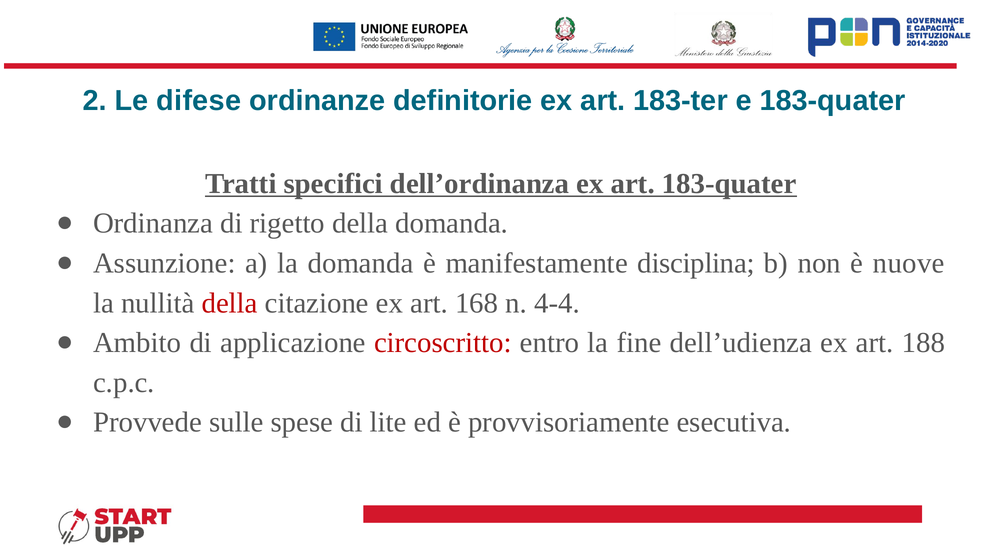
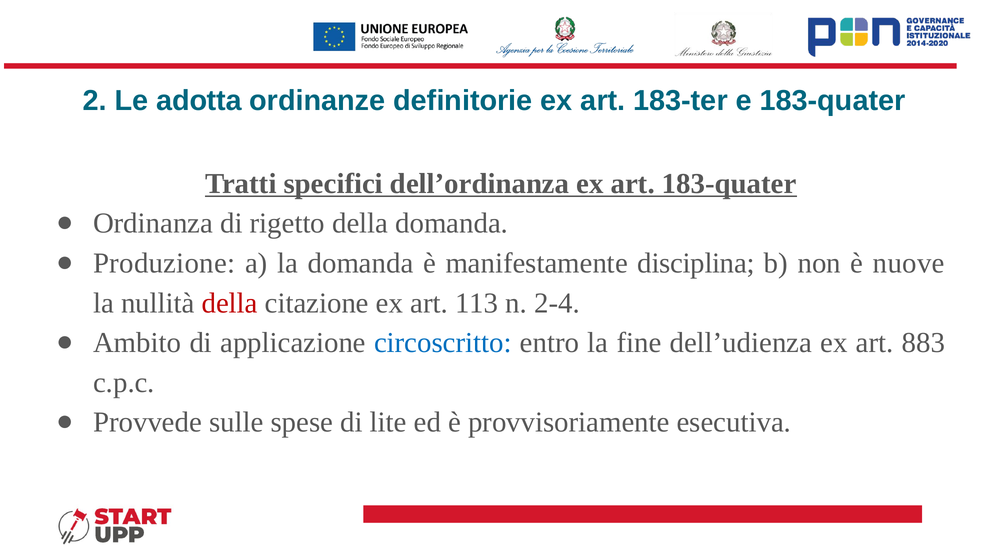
difese: difese -> adotta
Assunzione: Assunzione -> Produzione
168: 168 -> 113
4-4: 4-4 -> 2-4
circoscritto colour: red -> blue
188: 188 -> 883
